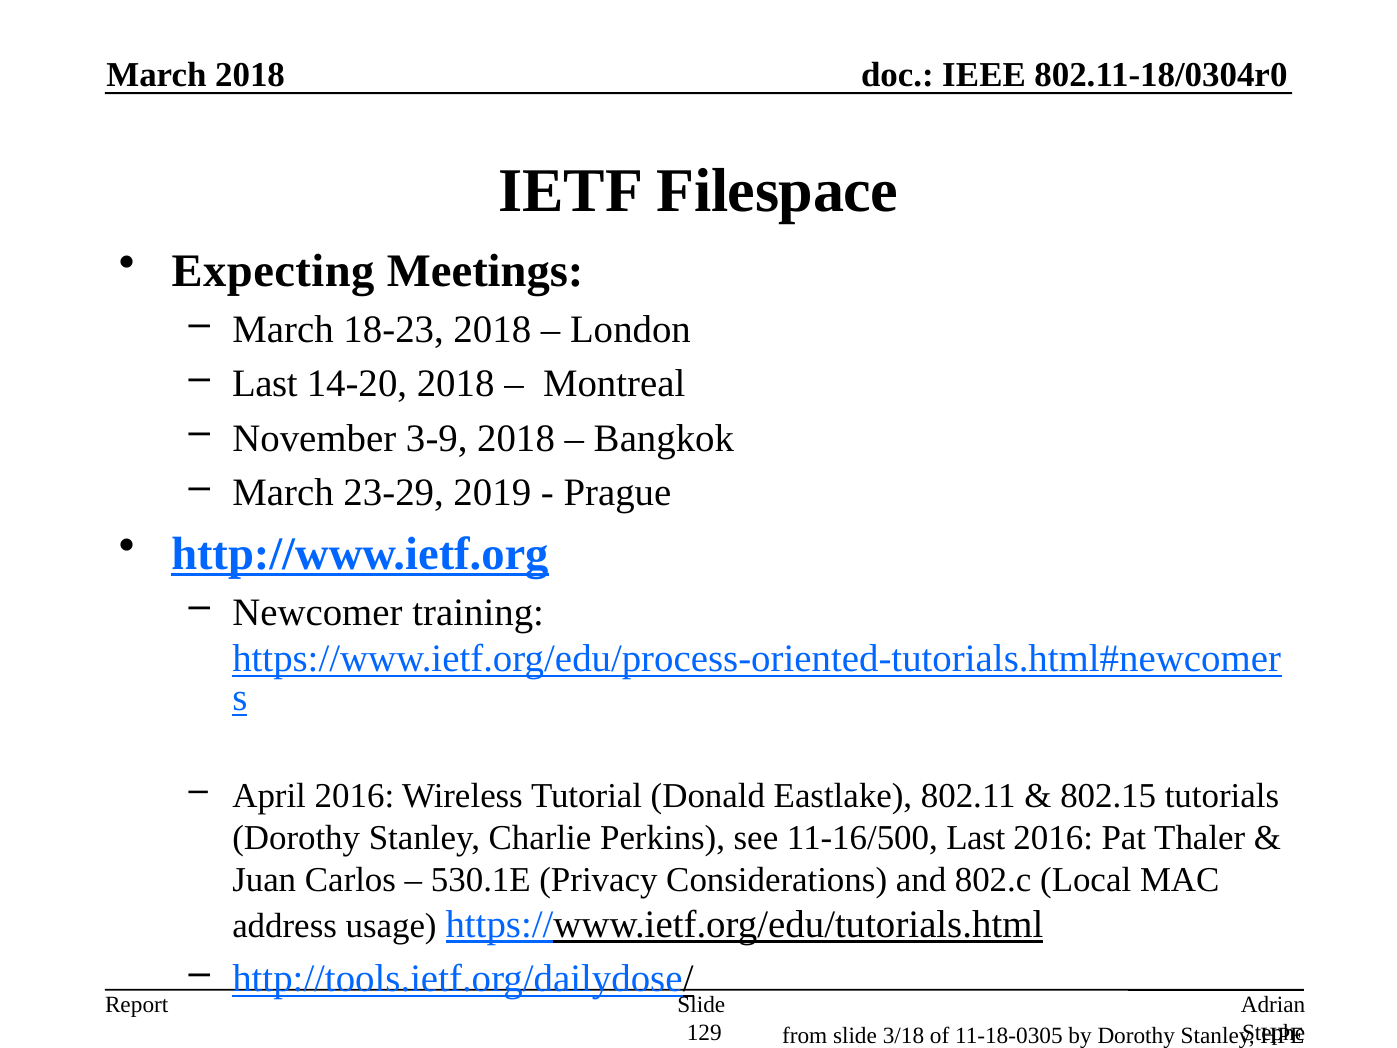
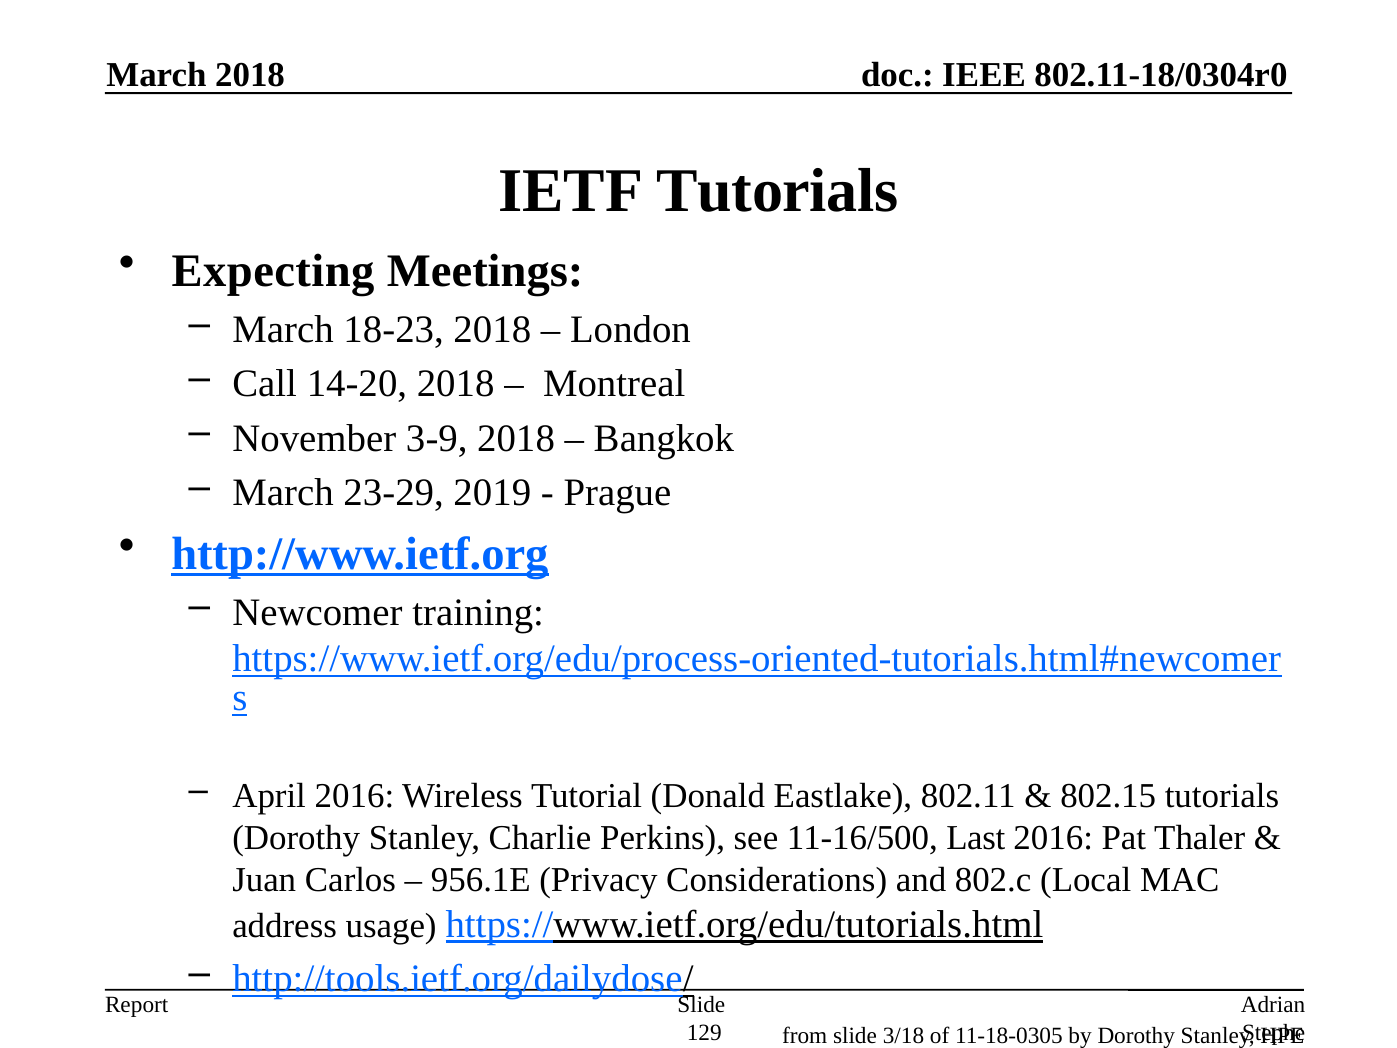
IETF Filespace: Filespace -> Tutorials
Last at (265, 384): Last -> Call
530.1E: 530.1E -> 956.1E
